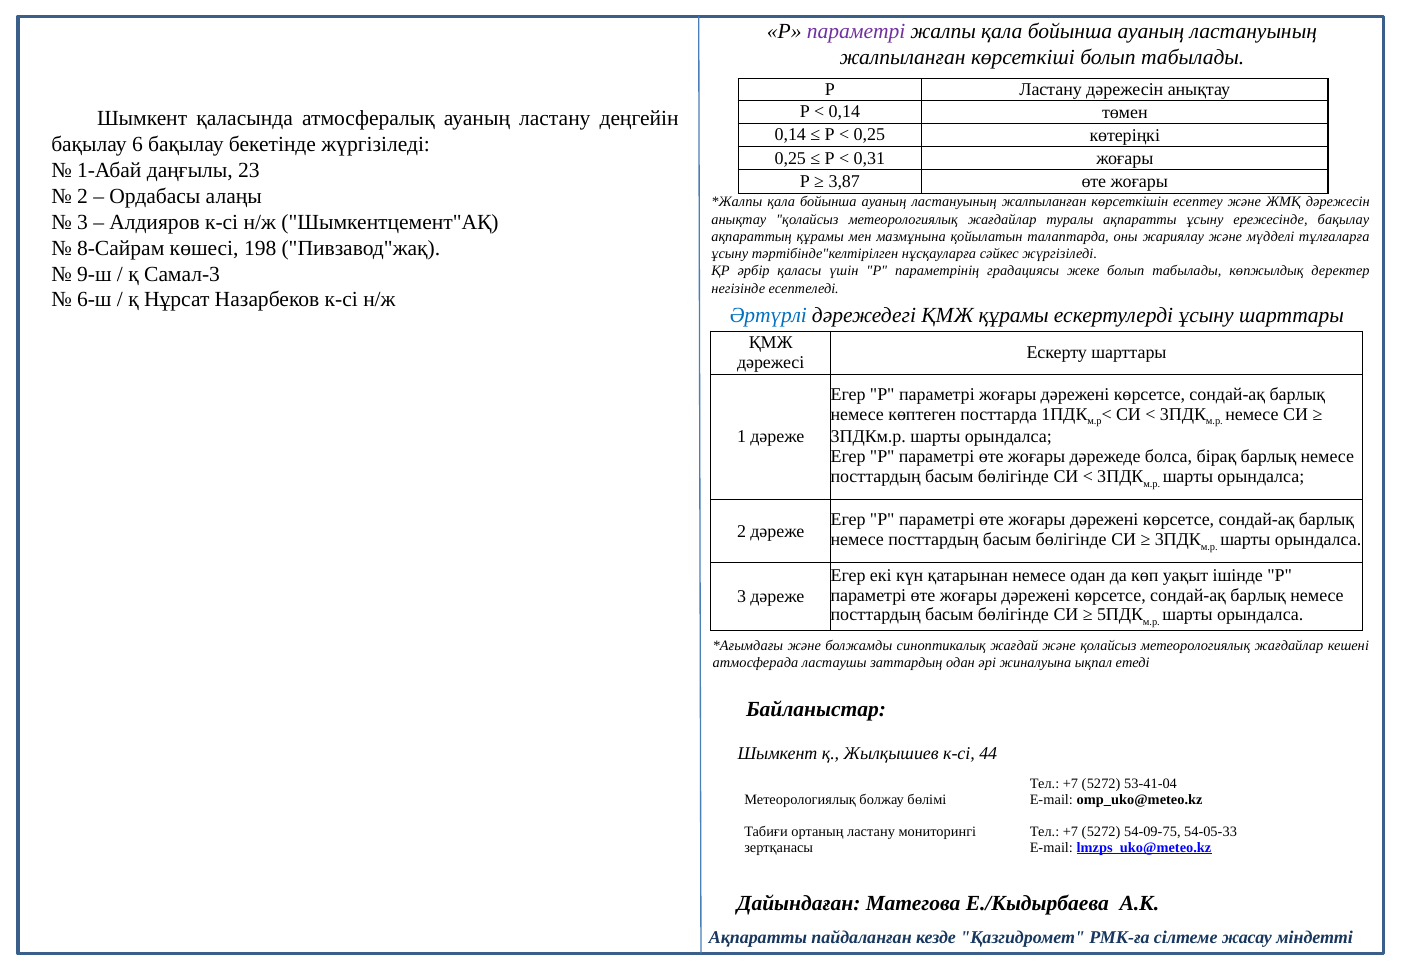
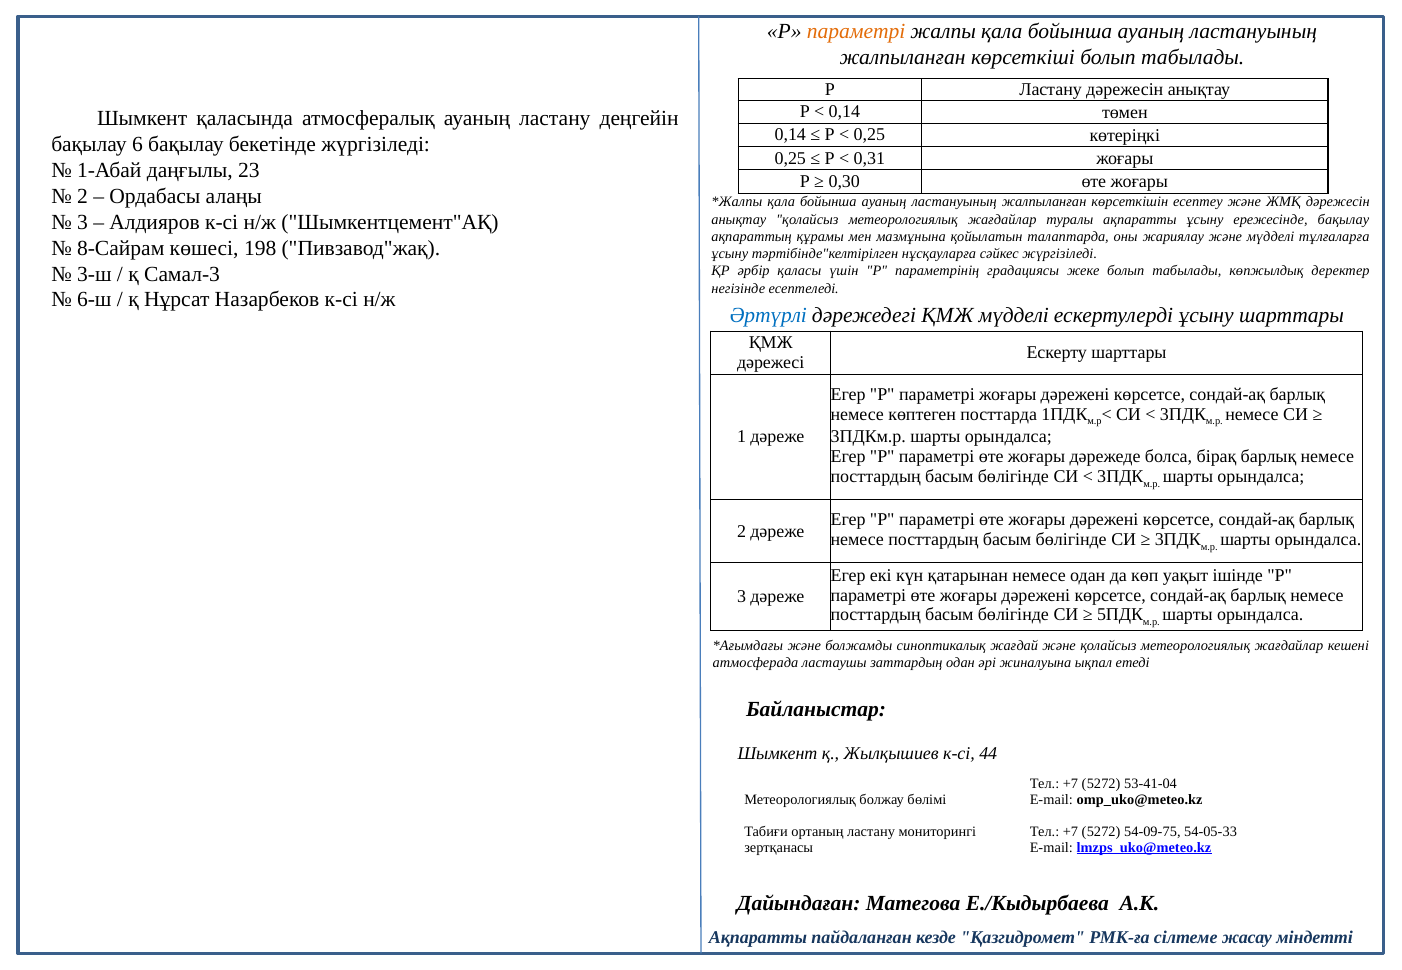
параметрі at (856, 32) colour: purple -> orange
3,87: 3,87 -> 0,30
9-ш: 9-ш -> 3-ш
ҚМЖ құрамы: құрамы -> мүдделі
